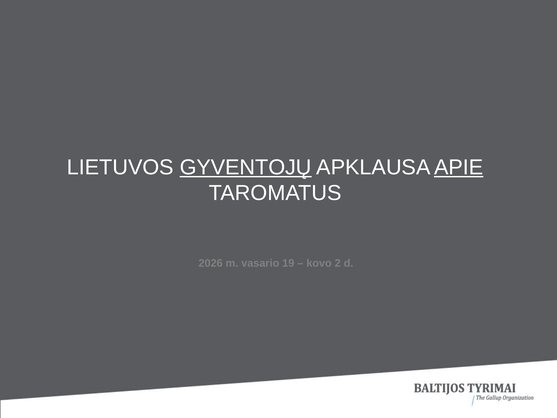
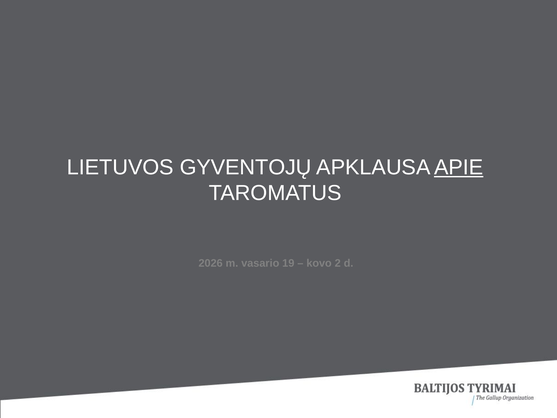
GYVENTOJŲ underline: present -> none
